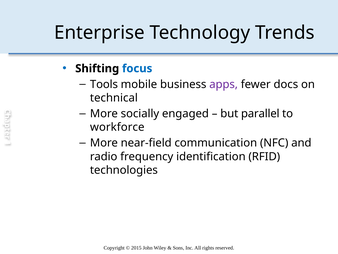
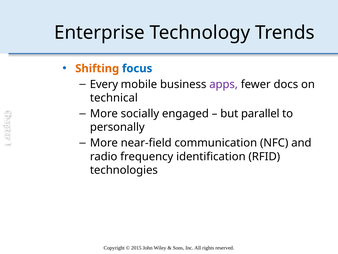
Shifting colour: black -> orange
Tools: Tools -> Every
workforce: workforce -> personally
